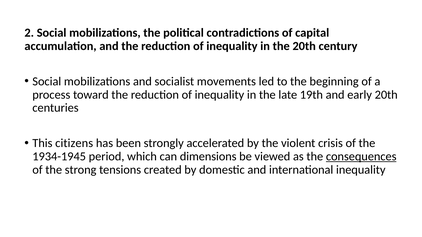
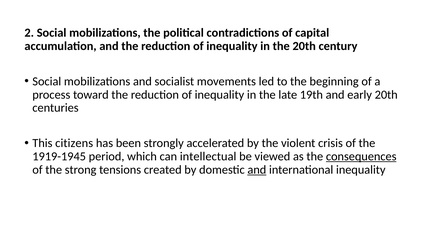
1934-1945: 1934-1945 -> 1919-1945
dimensions: dimensions -> intellectual
and at (257, 170) underline: none -> present
